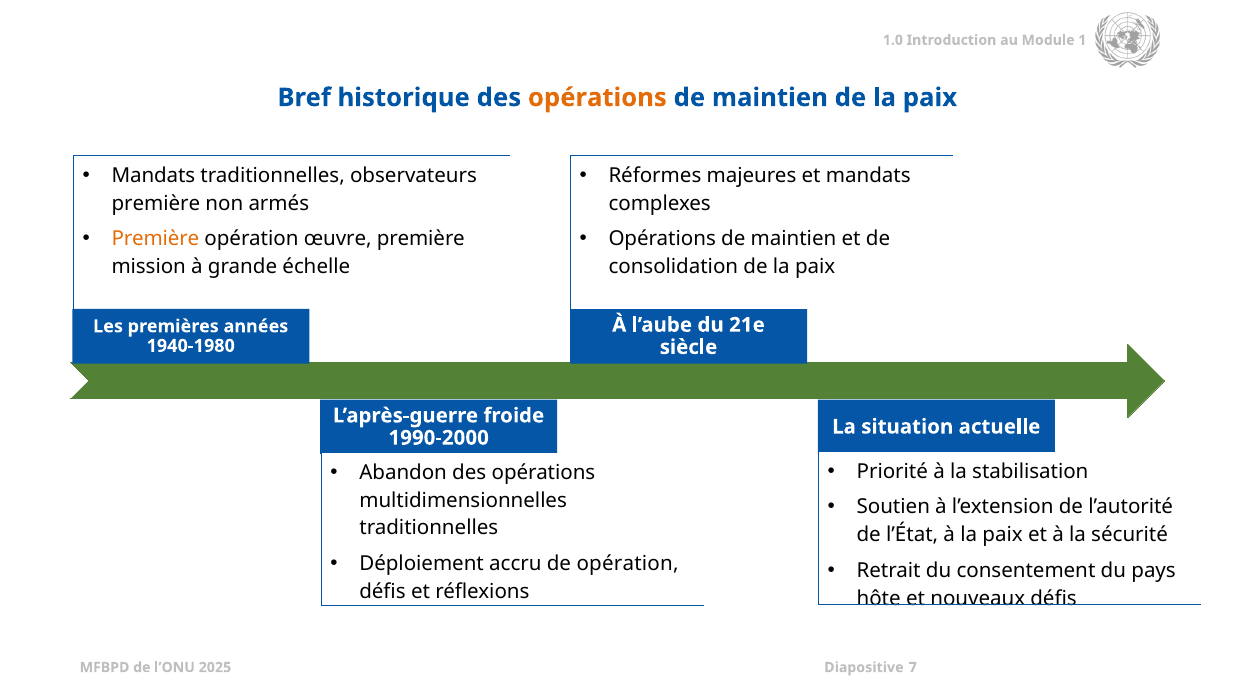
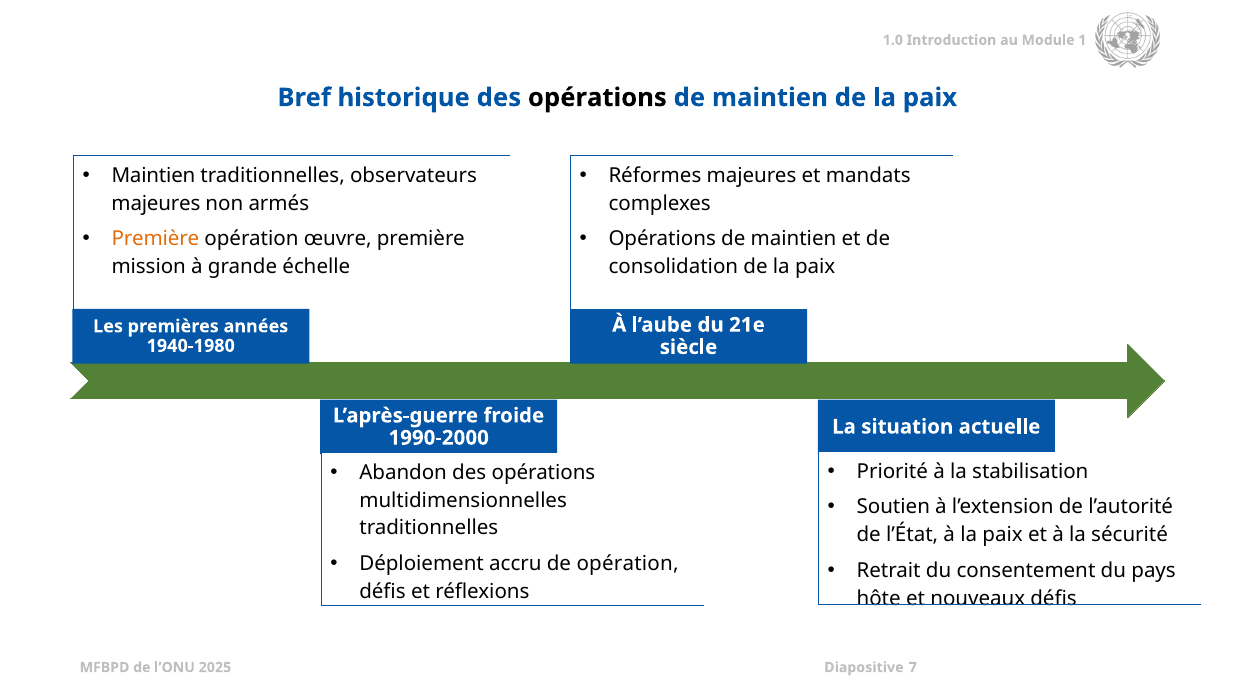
opérations at (597, 98) colour: orange -> black
Mandats at (153, 175): Mandats -> Maintien
première at (156, 203): première -> majeures
